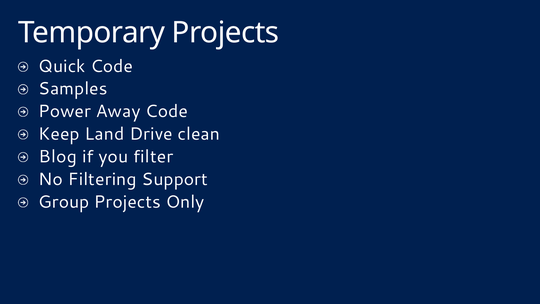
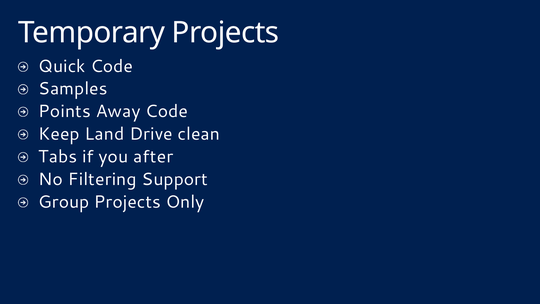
Power: Power -> Points
Blog: Blog -> Tabs
filter: filter -> after
